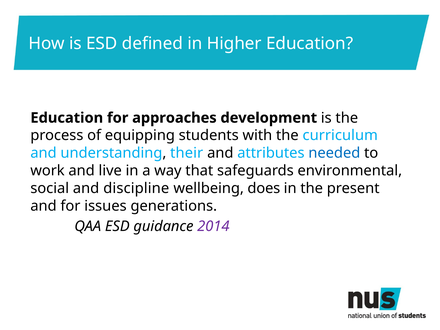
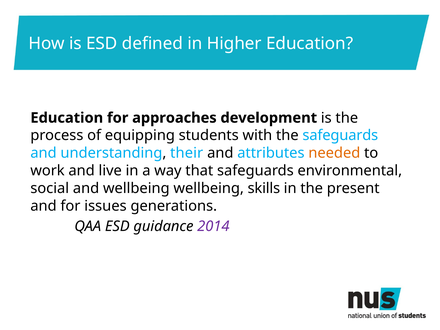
the curriculum: curriculum -> safeguards
needed colour: blue -> orange
and discipline: discipline -> wellbeing
does: does -> skills
